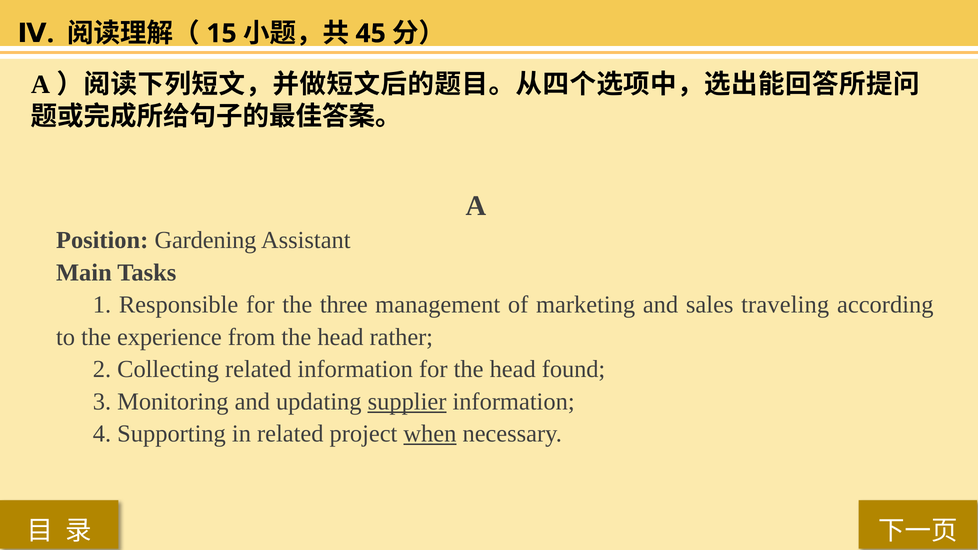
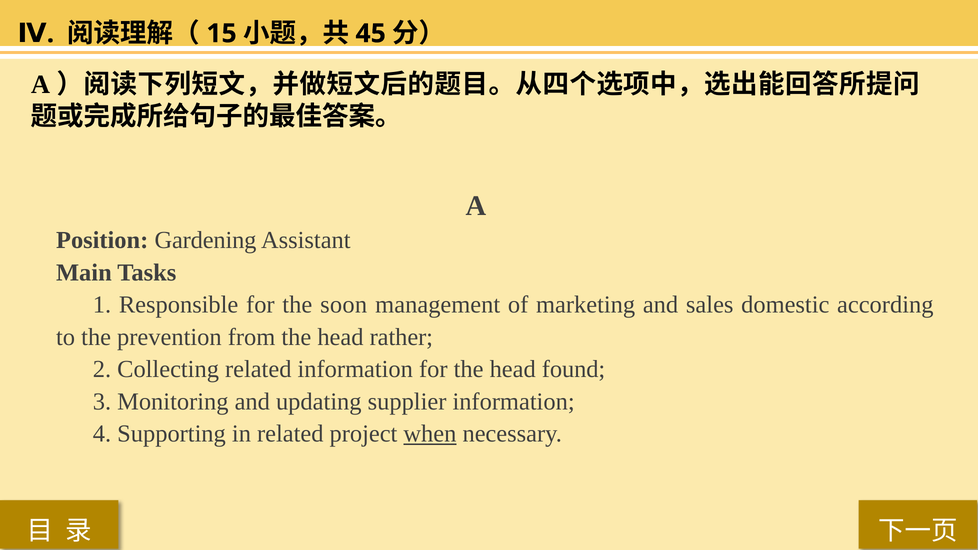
three: three -> soon
traveling: traveling -> domestic
experience: experience -> prevention
supplier underline: present -> none
